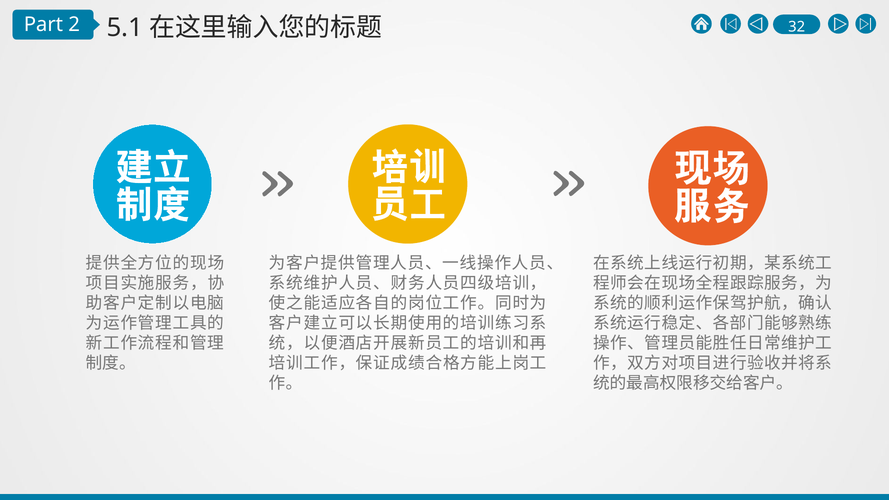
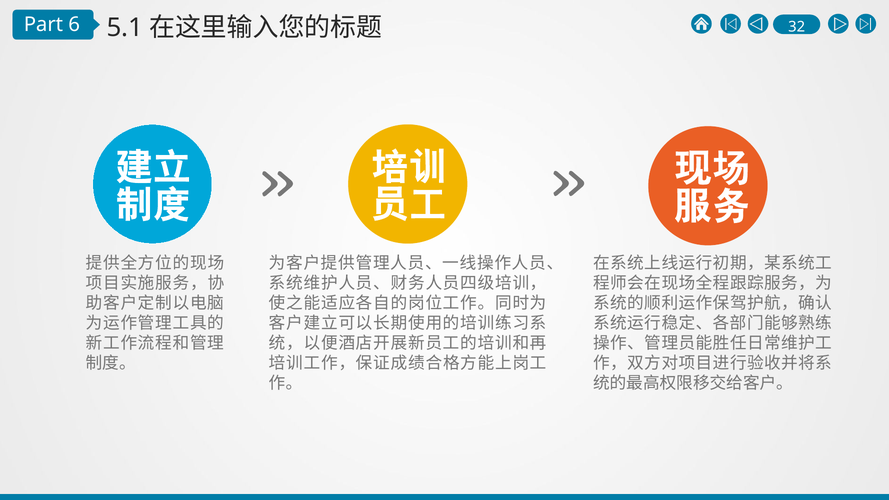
2: 2 -> 6
